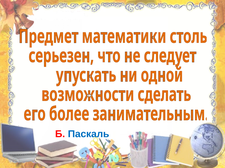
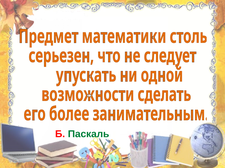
Паскаль colour: blue -> green
